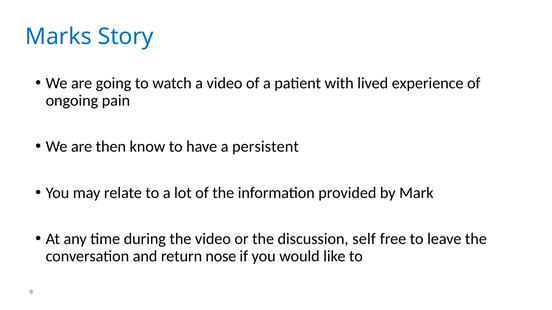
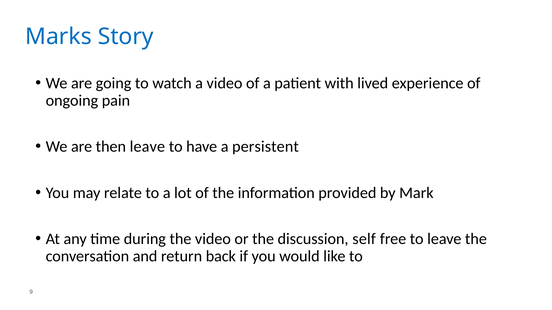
then know: know -> leave
nose: nose -> back
